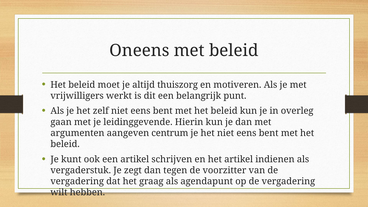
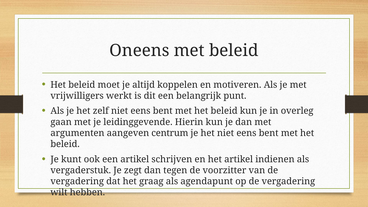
thuiszorg: thuiszorg -> koppelen
